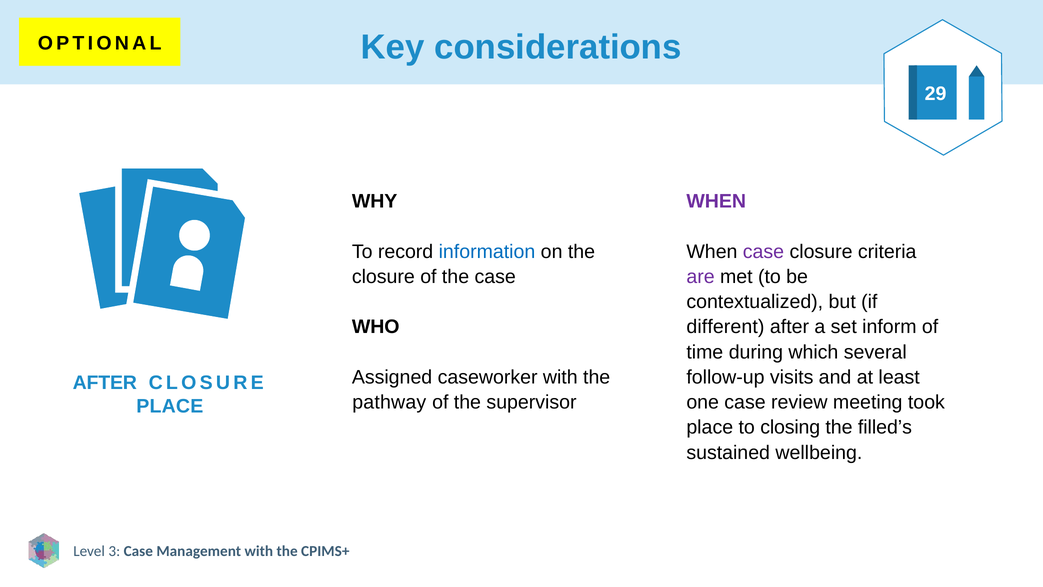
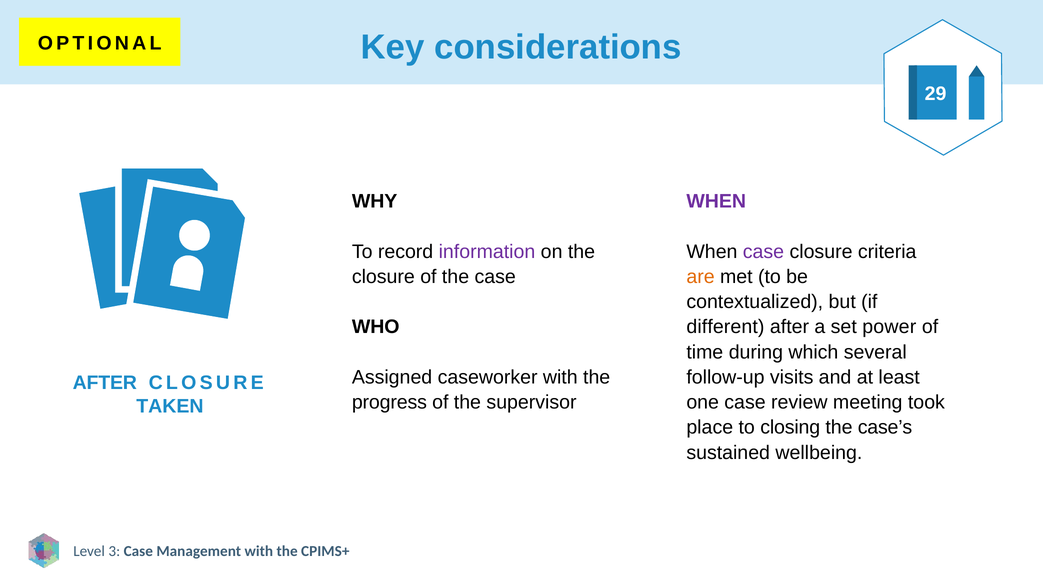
information colour: blue -> purple
are colour: purple -> orange
inform: inform -> power
pathway: pathway -> progress
PLACE at (170, 406): PLACE -> TAKEN
filled’s: filled’s -> case’s
